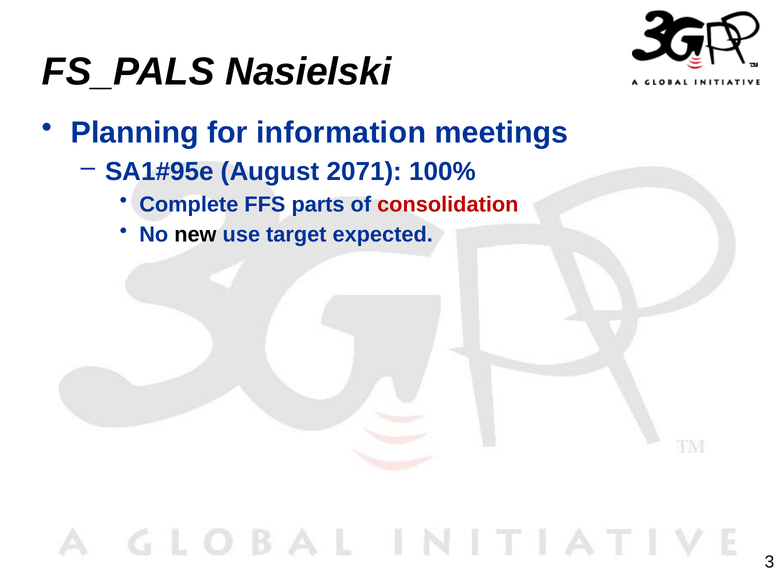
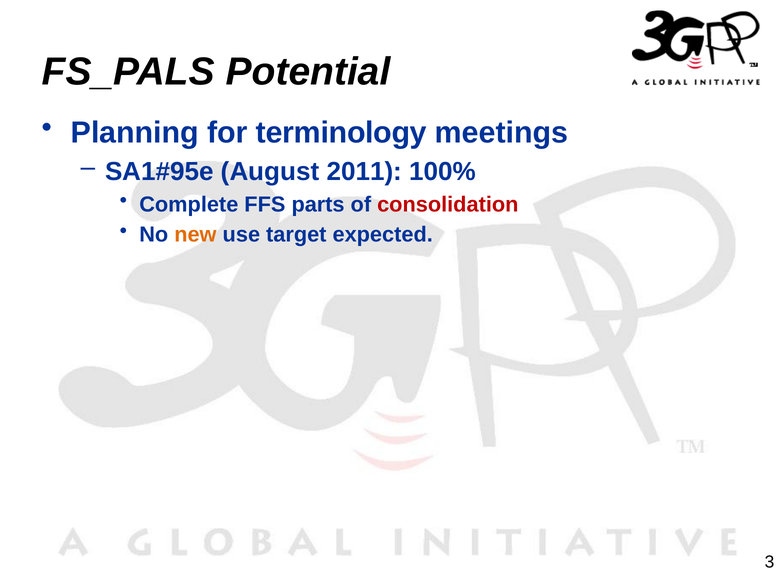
Nasielski: Nasielski -> Potential
information: information -> terminology
2071: 2071 -> 2011
new colour: black -> orange
